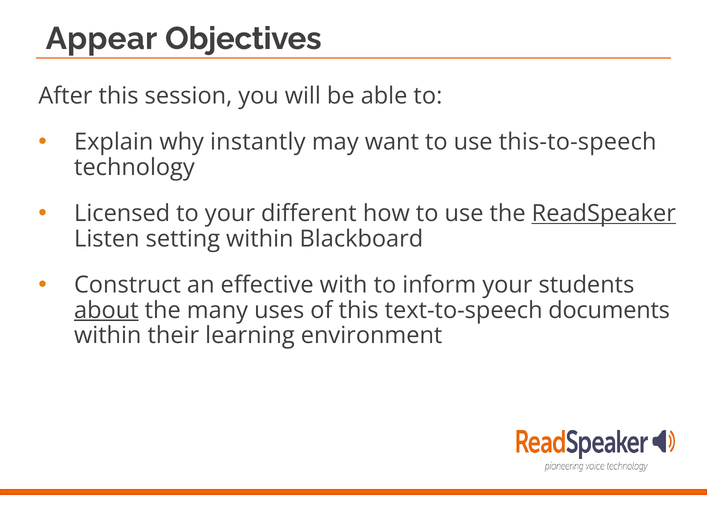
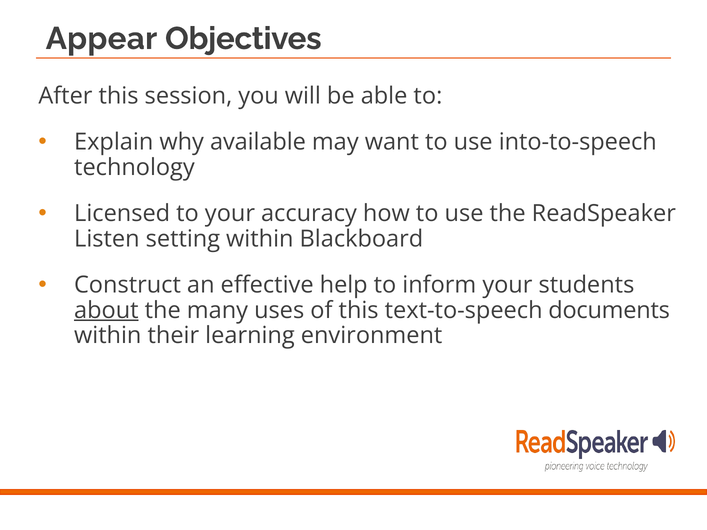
instantly: instantly -> available
this-to-speech: this-to-speech -> into-to-speech
different: different -> accuracy
ReadSpeaker underline: present -> none
with: with -> help
